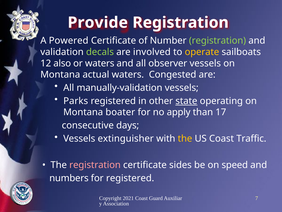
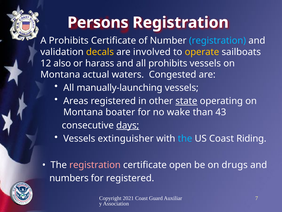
Provide: Provide -> Persons
A Powered: Powered -> Prohibits
registration at (218, 41) colour: light green -> light blue
decals colour: light green -> yellow
or waters: waters -> harass
all observer: observer -> prohibits
manually-validation: manually-validation -> manually-launching
Parks: Parks -> Areas
apply: apply -> wake
17: 17 -> 43
days underline: none -> present
the at (185, 138) colour: yellow -> light blue
Traffic: Traffic -> Riding
sides: sides -> open
speed: speed -> drugs
